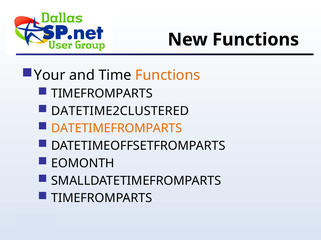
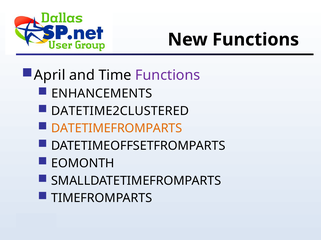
Your: Your -> April
Functions at (168, 75) colour: orange -> purple
TIMEFROMPARTS at (102, 94): TIMEFROMPARTS -> ENHANCEMENTS
